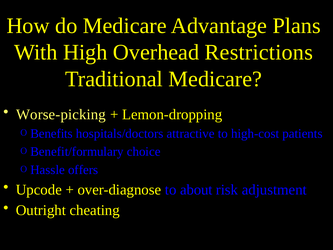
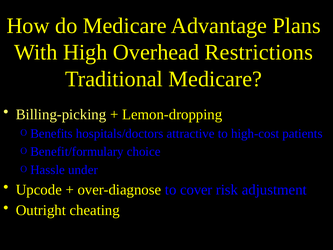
Worse-picking: Worse-picking -> Billing-picking
offers: offers -> under
about: about -> cover
